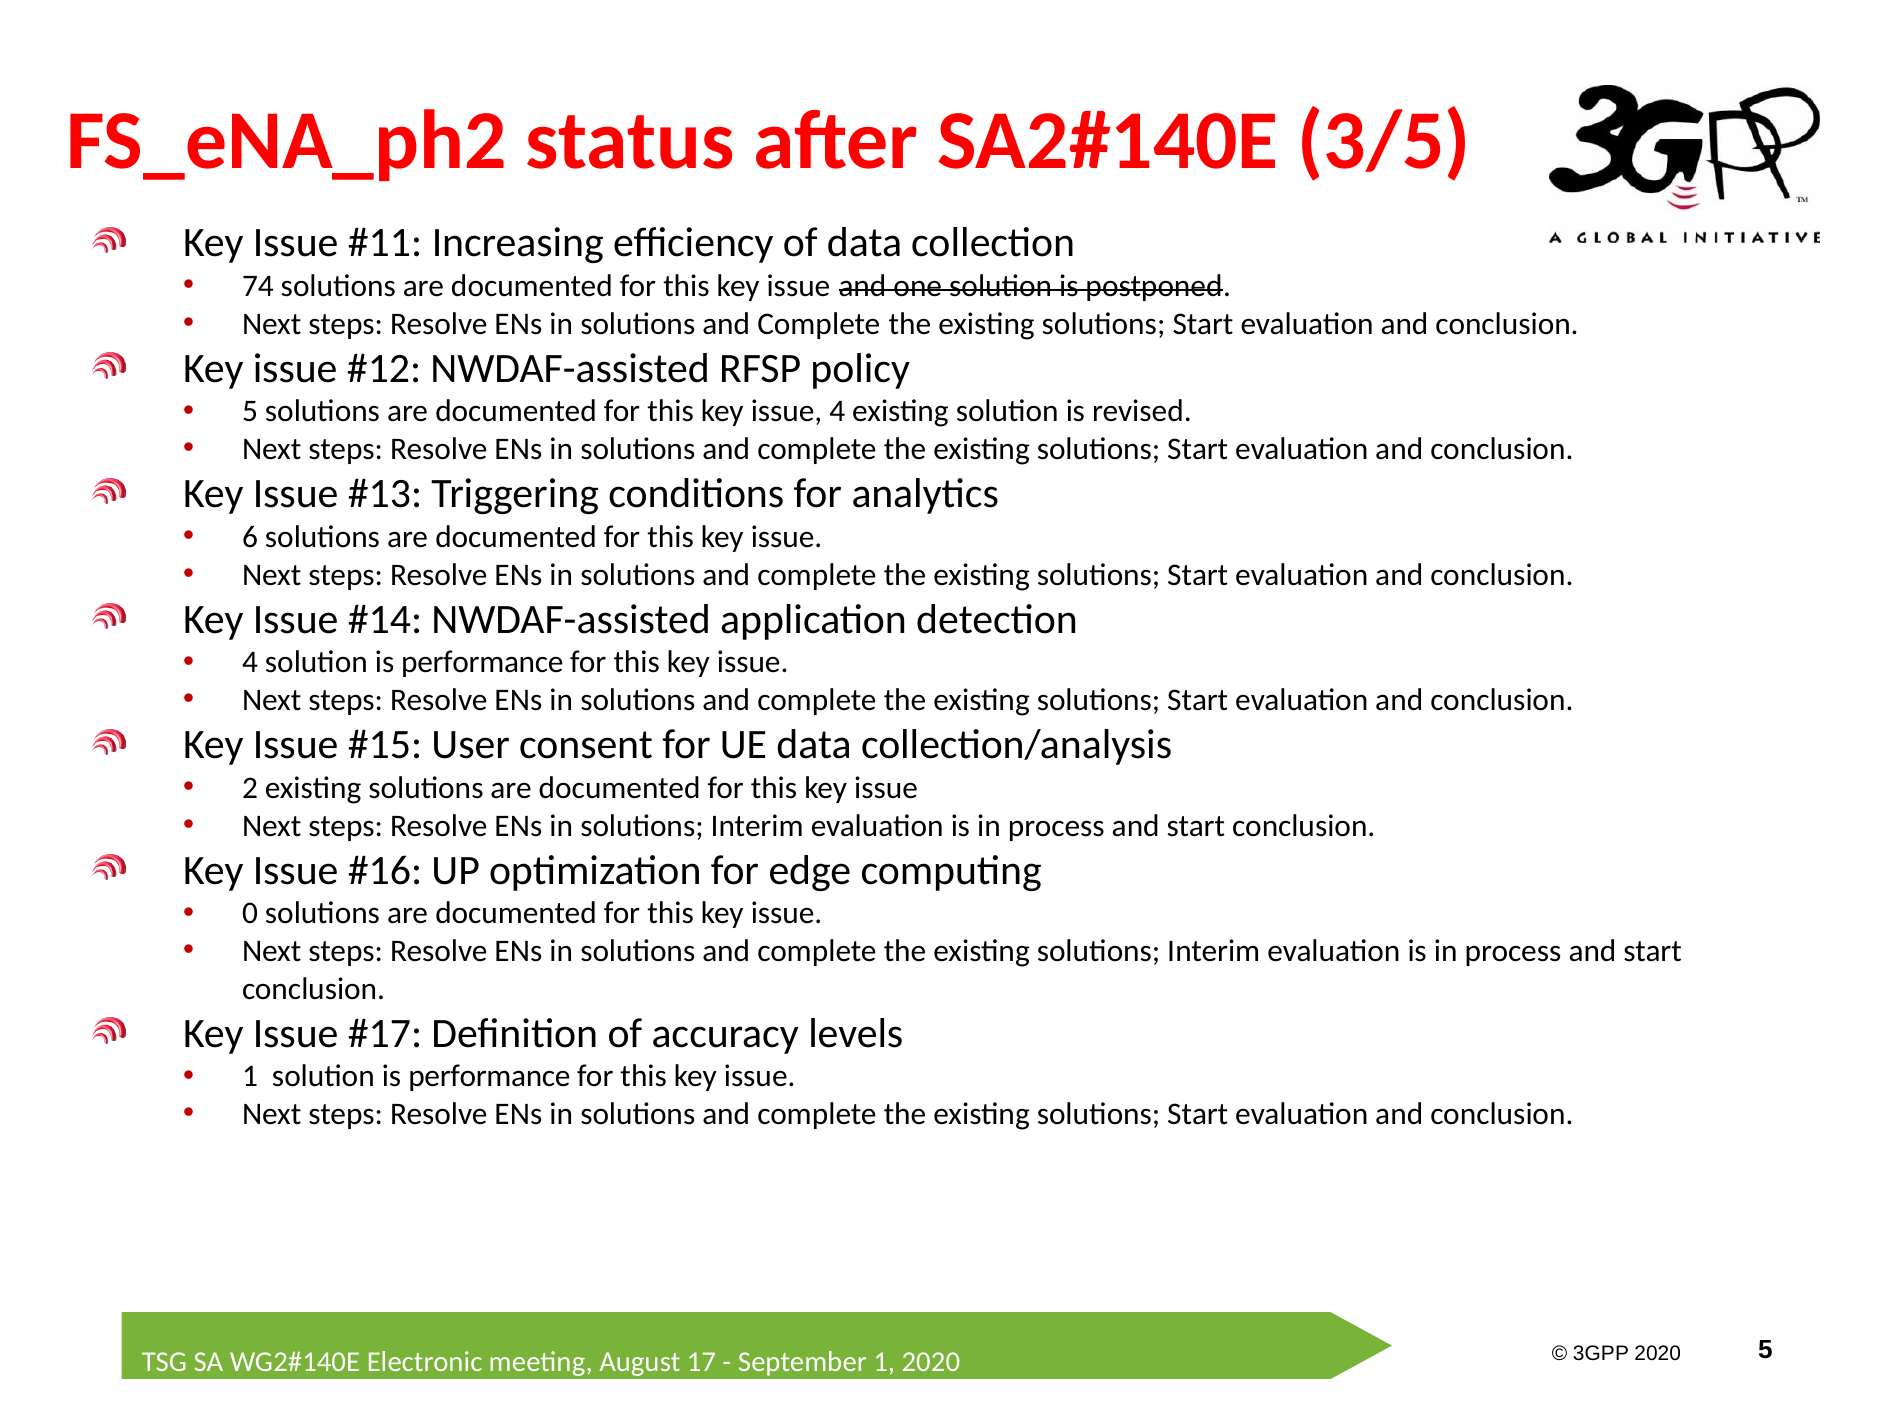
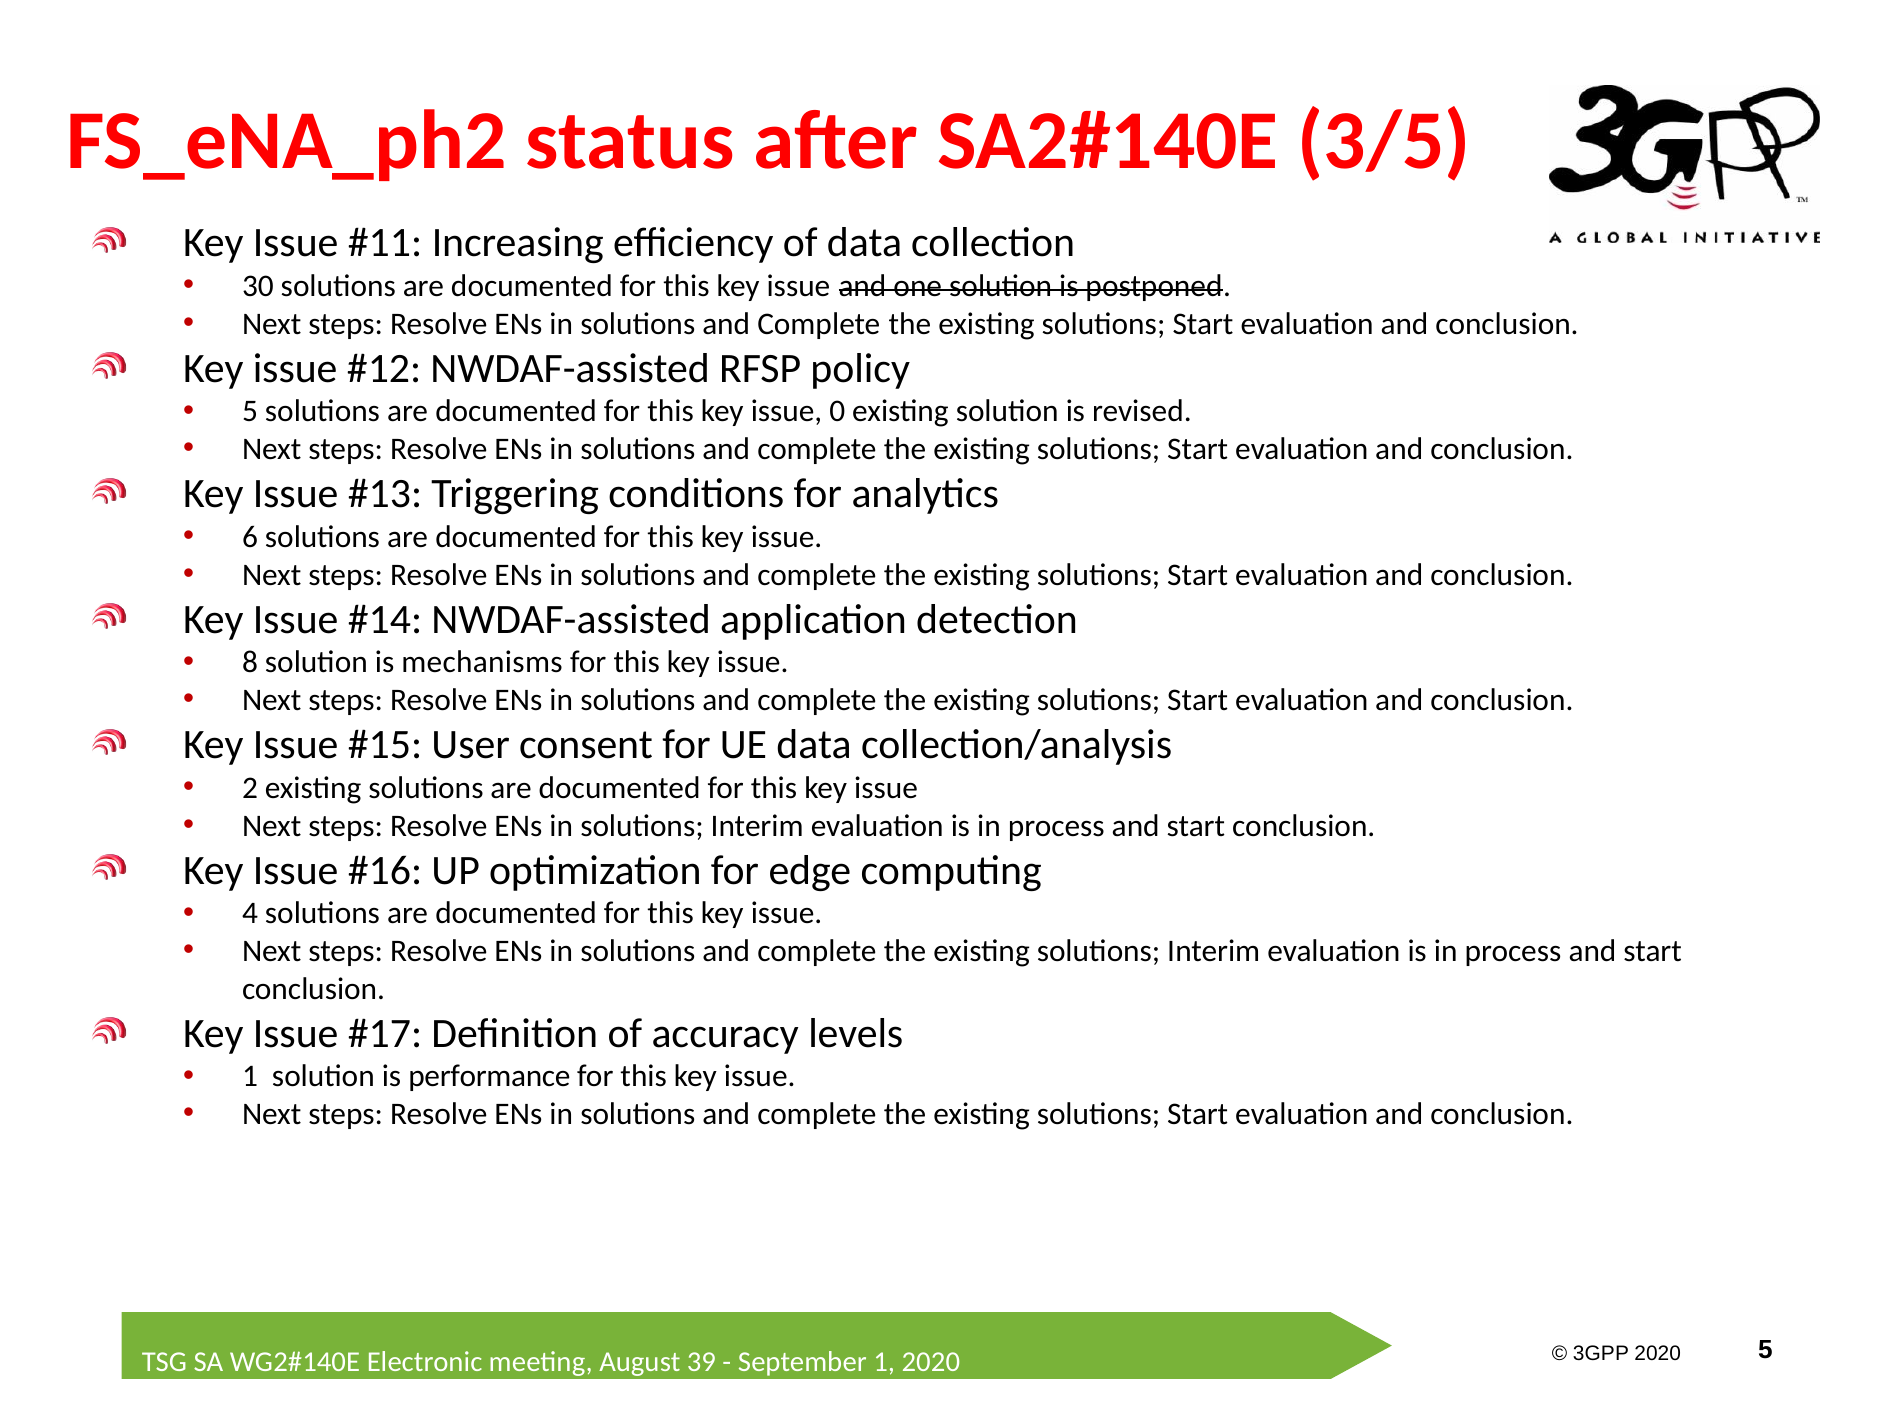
74: 74 -> 30
issue 4: 4 -> 0
4 at (250, 663): 4 -> 8
performance at (482, 663): performance -> mechanisms
0: 0 -> 4
17: 17 -> 39
